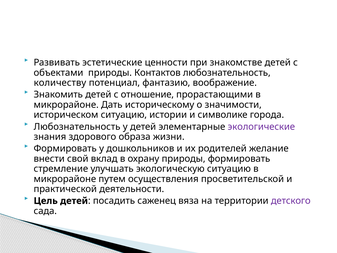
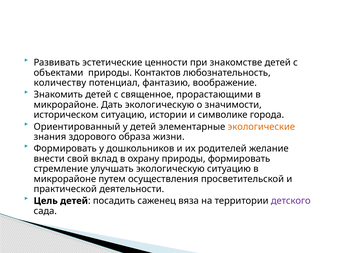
отношение: отношение -> священное
Дать историческому: историческому -> экологическую
Любознательность at (77, 127): Любознательность -> Ориентированный
экологические colour: purple -> orange
